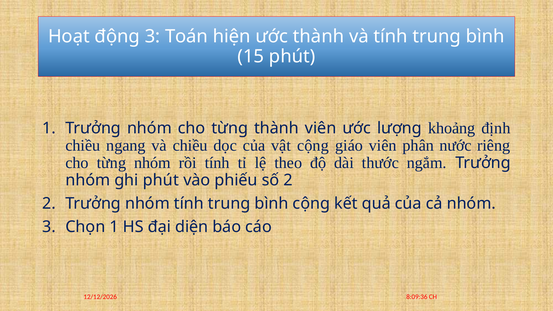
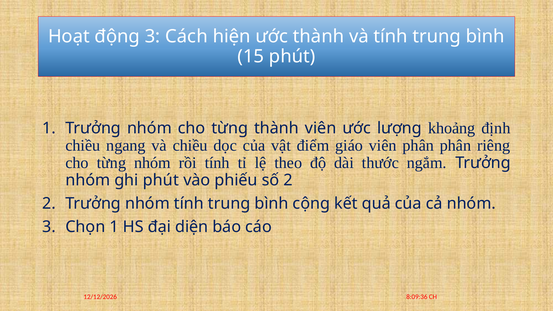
Toán: Toán -> Cách
vật cộng: cộng -> điểm
phân nước: nước -> phân
